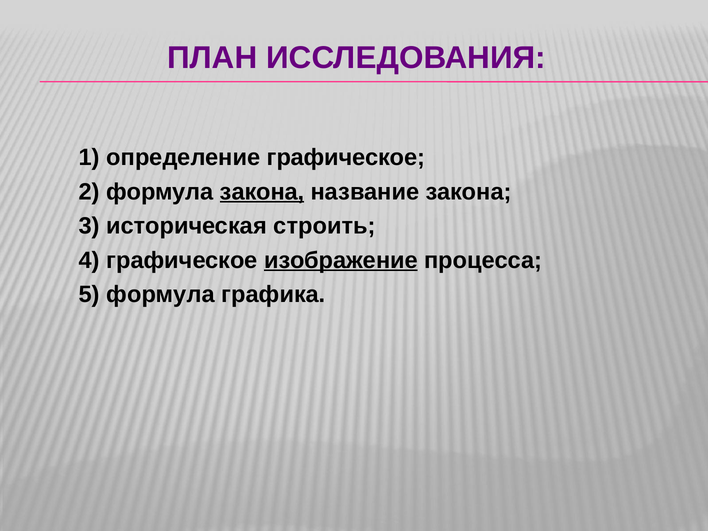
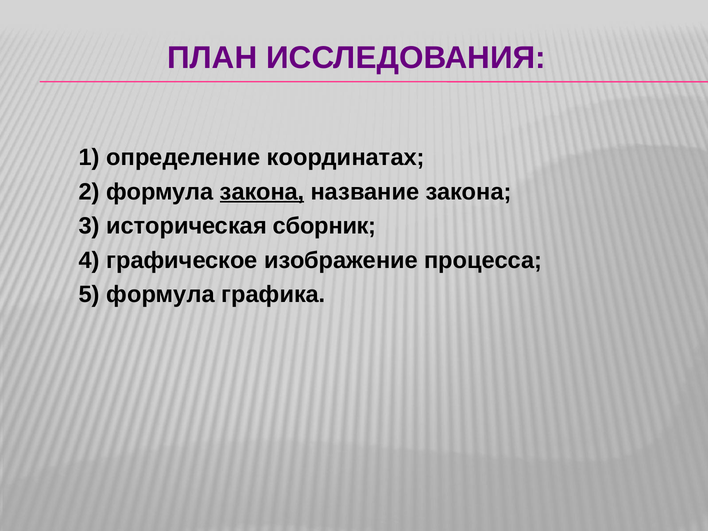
определение графическое: графическое -> координатах
строить: строить -> сборник
изображение underline: present -> none
